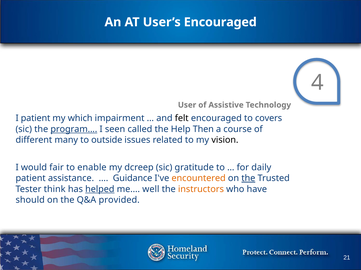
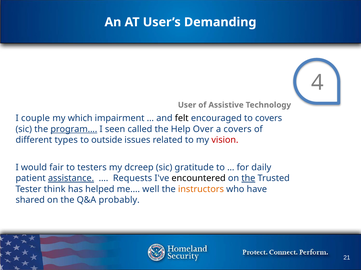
User’s Encouraged: Encouraged -> Demanding
I patient: patient -> couple
Then: Then -> Over
a course: course -> covers
many: many -> types
vision colour: black -> red
enable: enable -> testers
assistance underline: none -> present
Guidance: Guidance -> Requests
encountered colour: orange -> black
helped underline: present -> none
should: should -> shared
provided: provided -> probably
